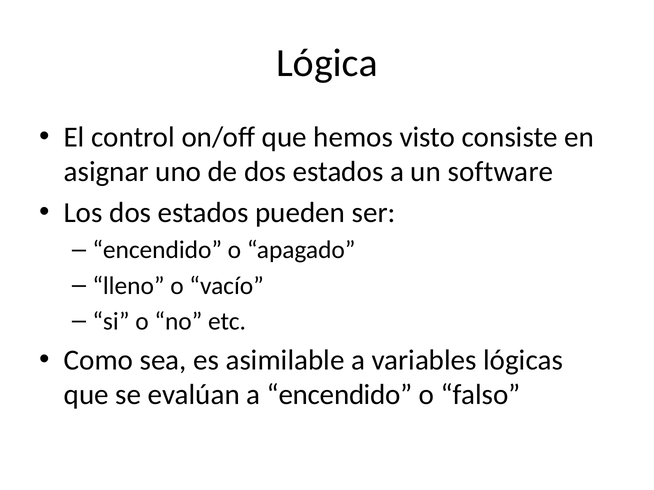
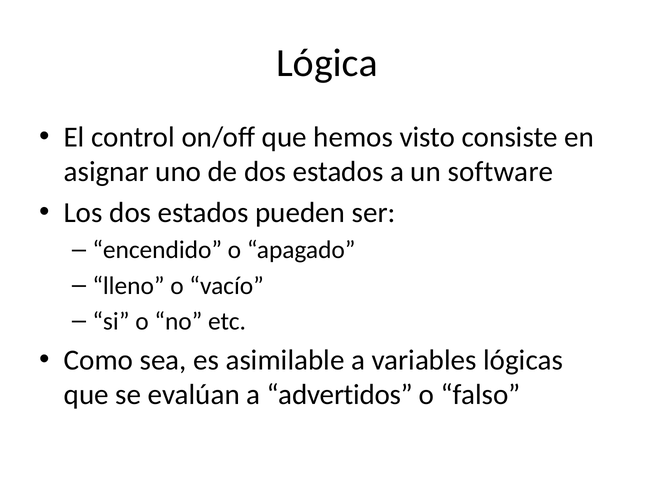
a encendido: encendido -> advertidos
